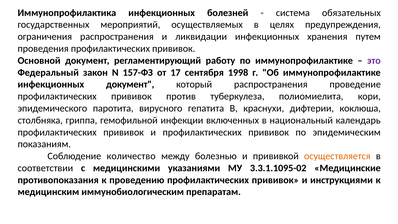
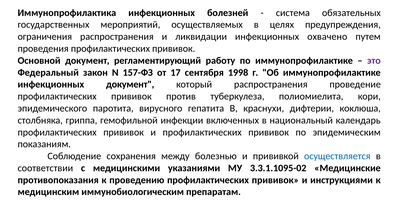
хранения: хранения -> охвачено
количество: количество -> сохранения
осуществляется colour: orange -> blue
